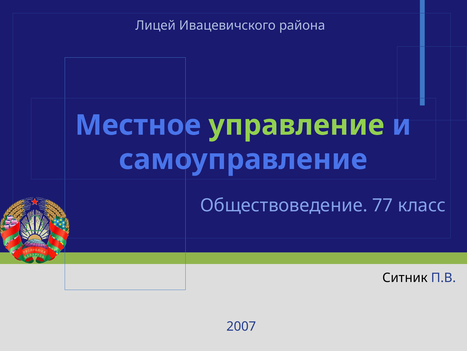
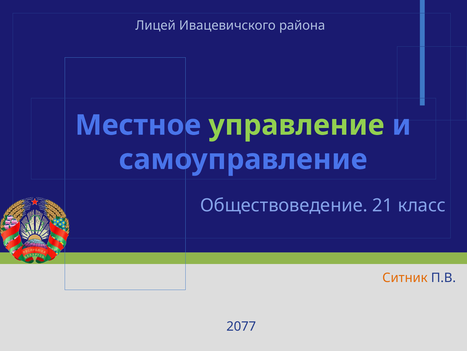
77: 77 -> 21
Ситник colour: black -> orange
2007: 2007 -> 2077
